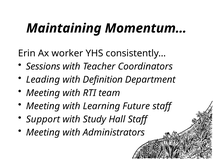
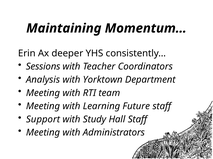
worker: worker -> deeper
Leading: Leading -> Analysis
Definition: Definition -> Yorktown
